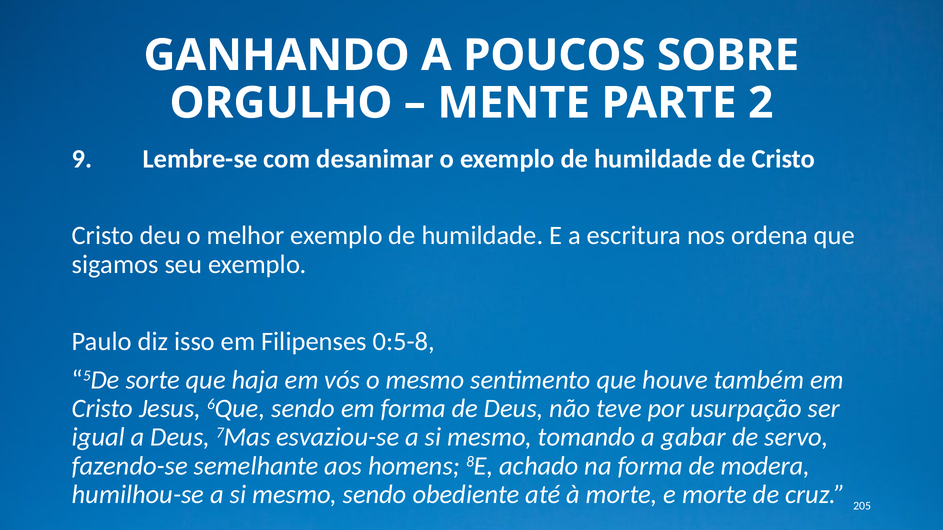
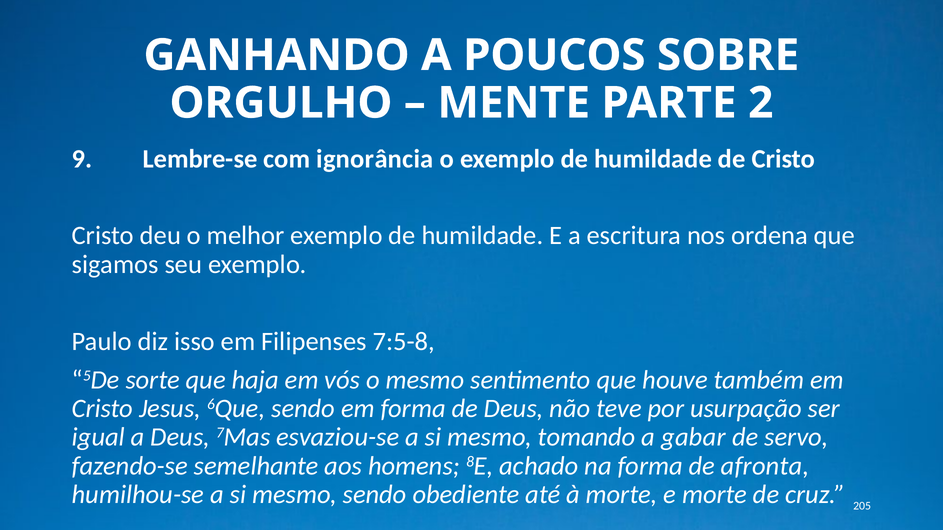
desanimar: desanimar -> ignorância
0:5-8: 0:5-8 -> 7:5-8
modera: modera -> afronta
